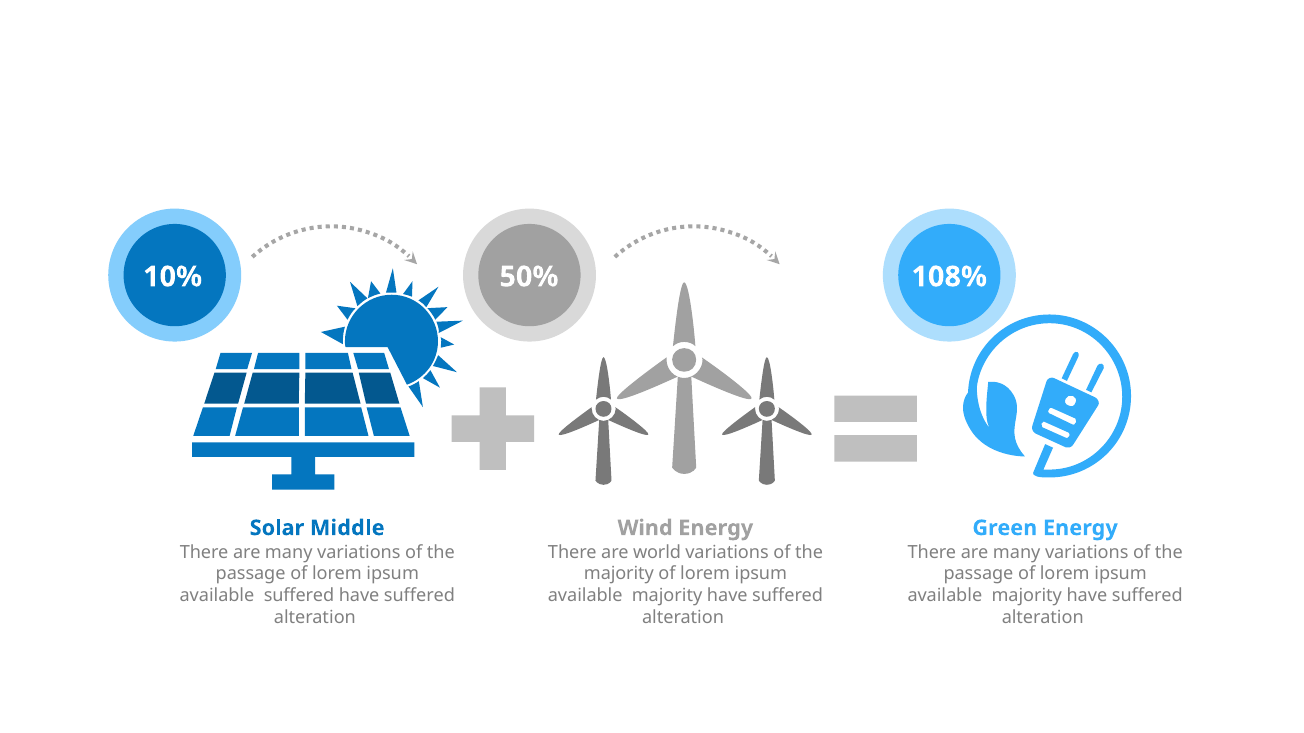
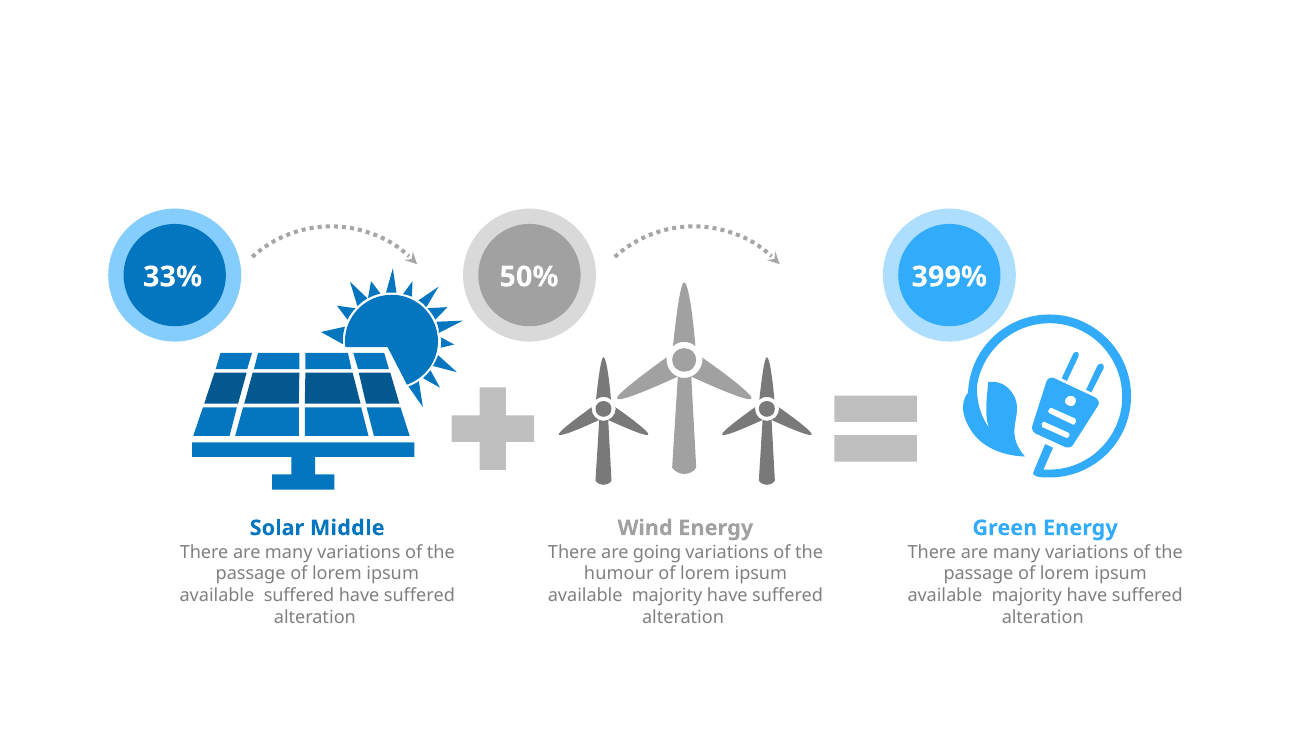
10%: 10% -> 33%
108%: 108% -> 399%
world: world -> going
majority at (619, 574): majority -> humour
